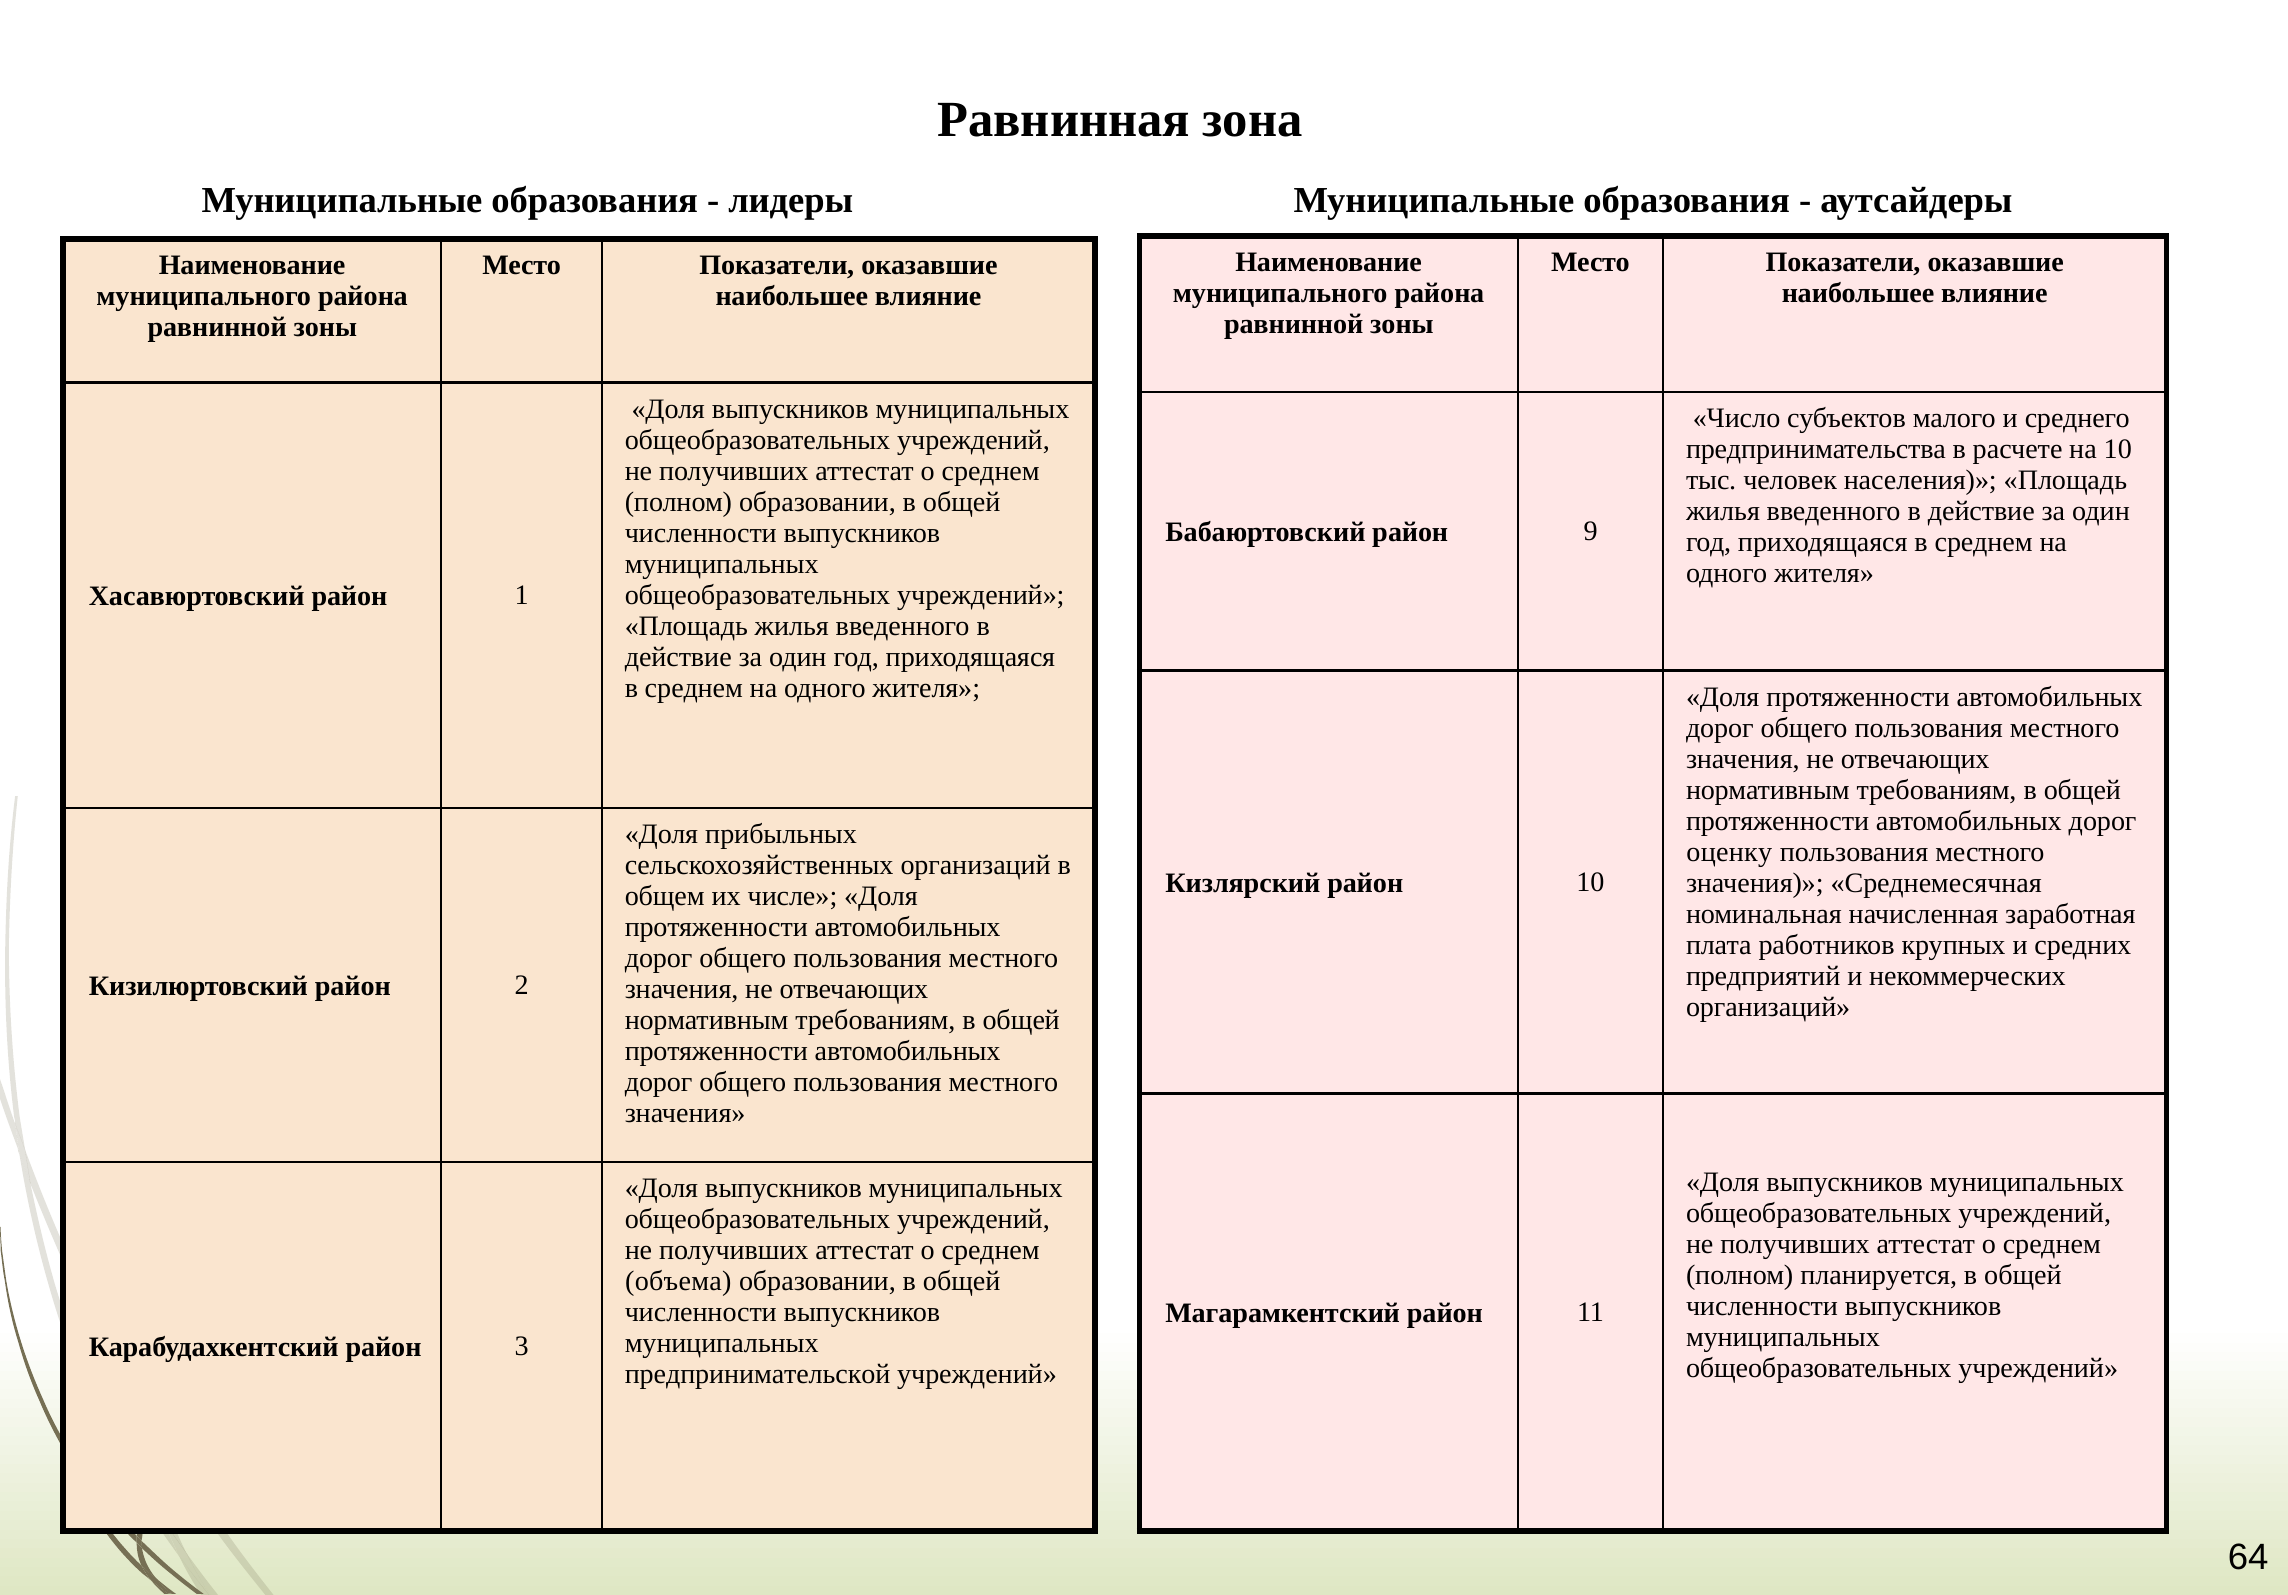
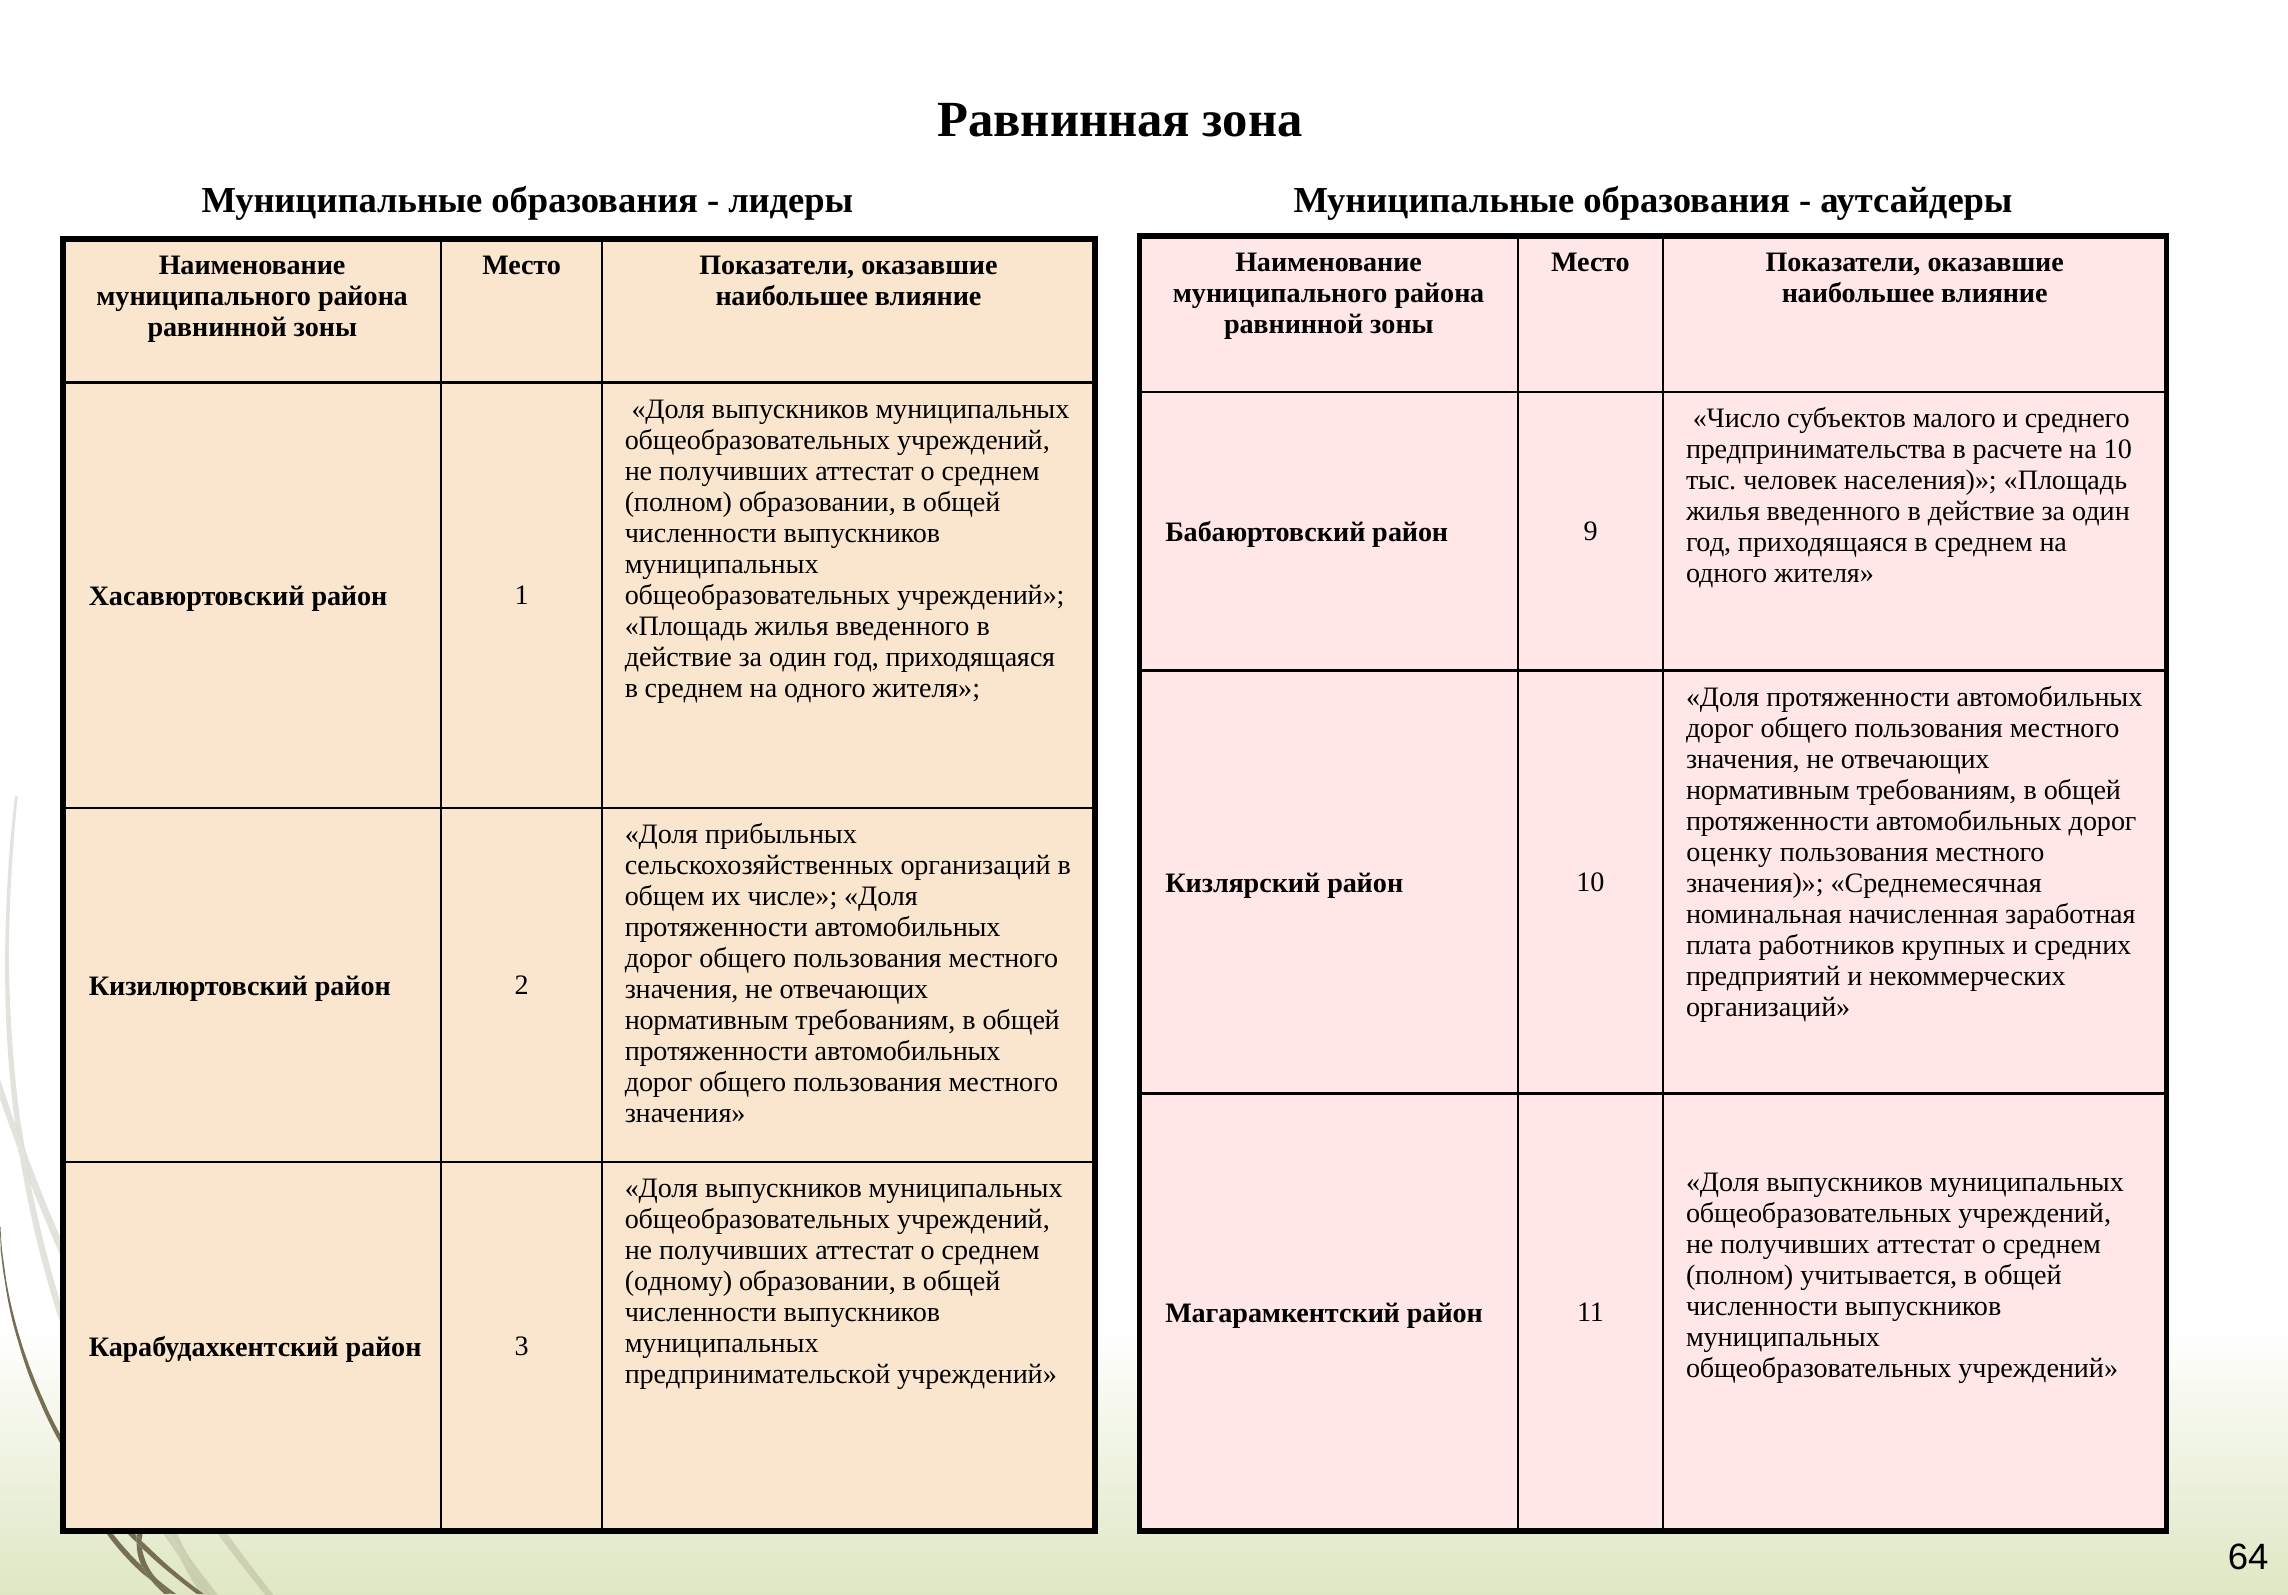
планируется: планируется -> учитывается
объема: объема -> одному
